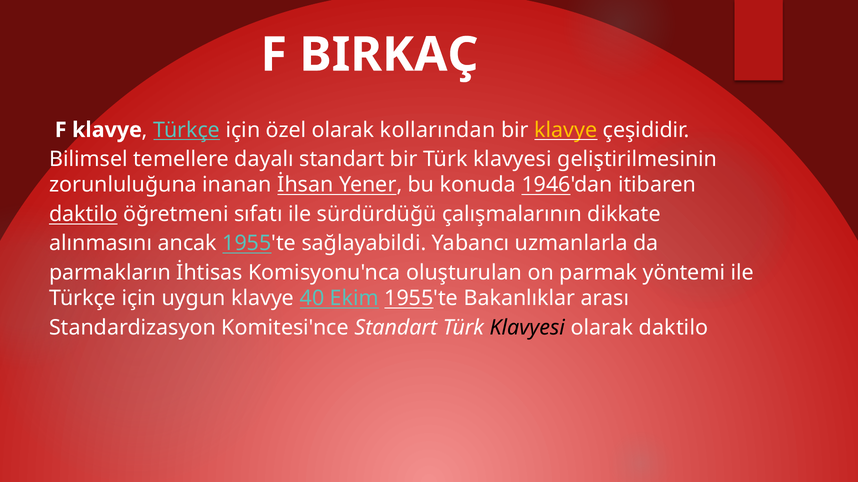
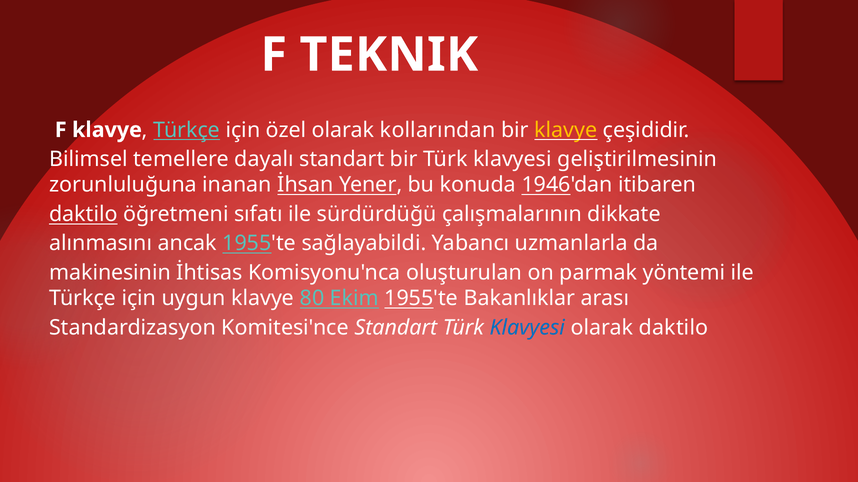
BIRKAÇ: BIRKAÇ -> TEKNIK
parmakların: parmakların -> makinesinin
40: 40 -> 80
Klavyesi at (527, 328) colour: black -> blue
